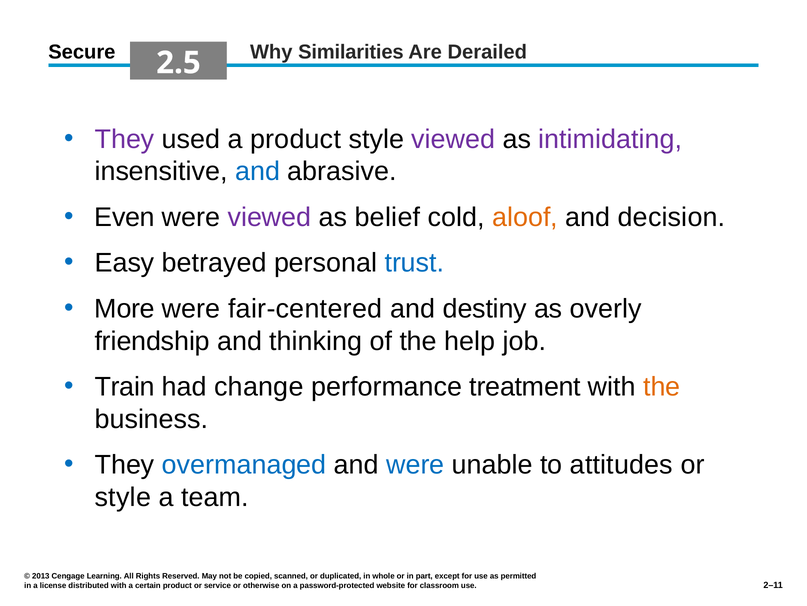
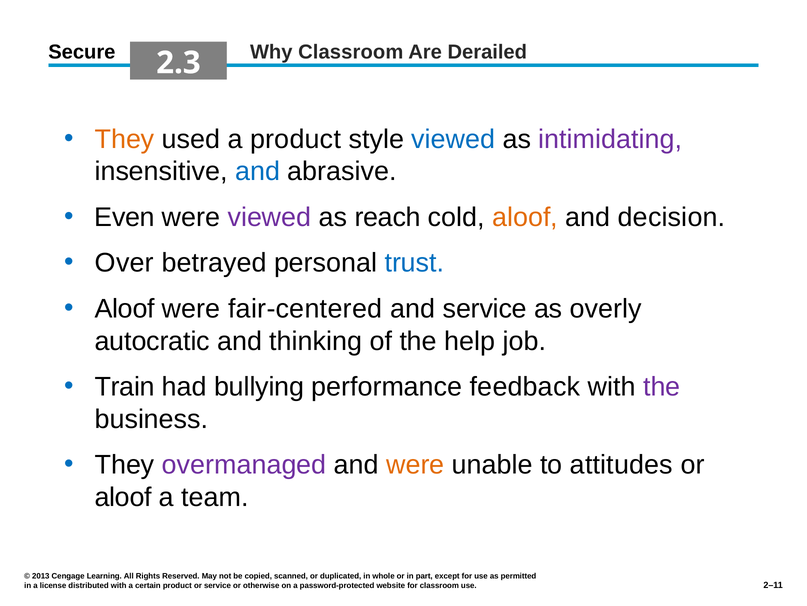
Why Similarities: Similarities -> Classroom
2.5: 2.5 -> 2.3
They at (125, 139) colour: purple -> orange
viewed at (453, 139) colour: purple -> blue
belief: belief -> reach
Easy: Easy -> Over
More at (125, 308): More -> Aloof
and destiny: destiny -> service
friendship: friendship -> autocratic
change: change -> bullying
treatment: treatment -> feedback
the at (662, 386) colour: orange -> purple
overmanaged colour: blue -> purple
were at (415, 464) colour: blue -> orange
style at (123, 497): style -> aloof
